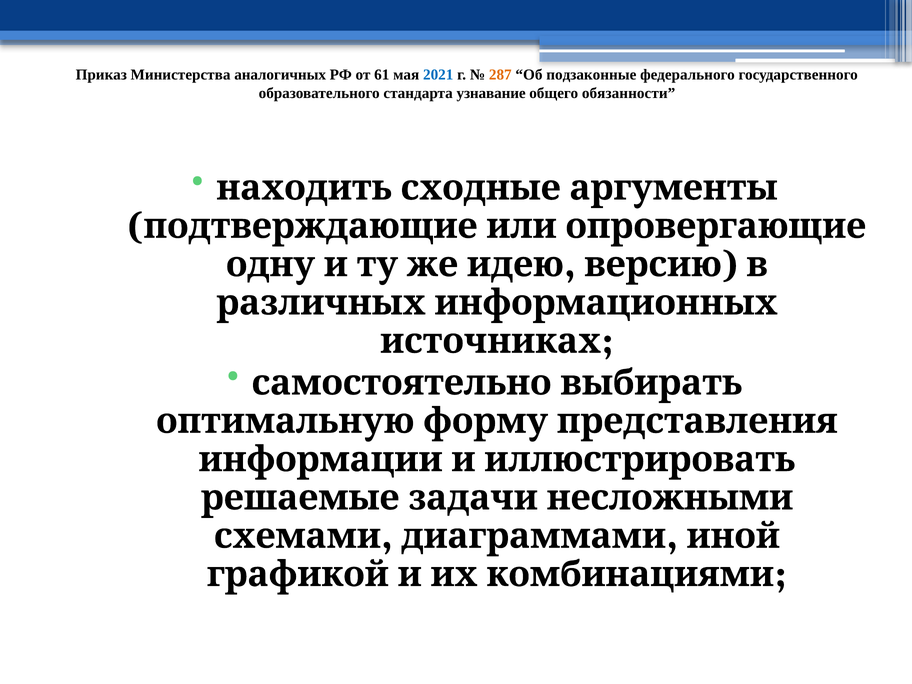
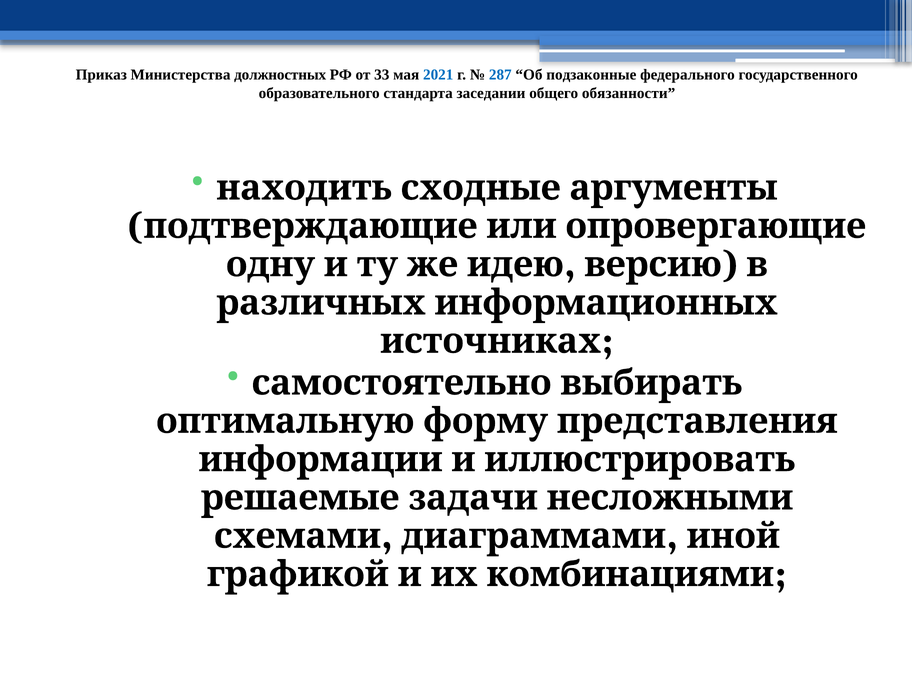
аналогичных: аналогичных -> должностных
61: 61 -> 33
287 colour: orange -> blue
узнавание: узнавание -> заседании
